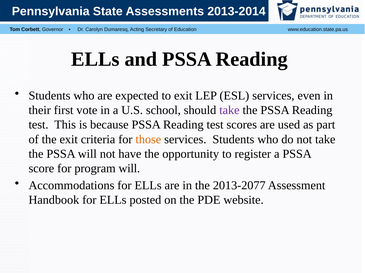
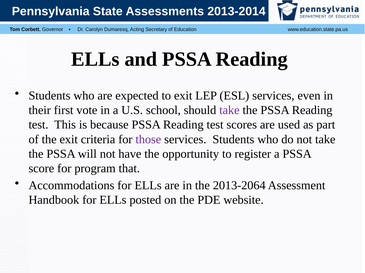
those colour: orange -> purple
program will: will -> that
2013-2077: 2013-2077 -> 2013-2064
